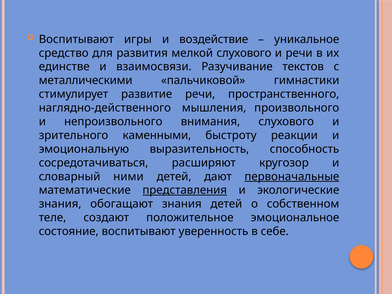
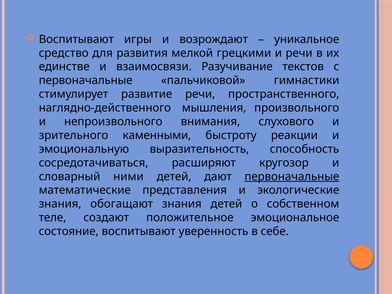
воздействие: воздействие -> возрождают
мелкой слухового: слухового -> грецкими
металлическими at (86, 80): металлическими -> первоначальные
представления underline: present -> none
